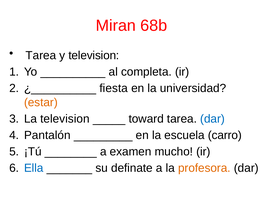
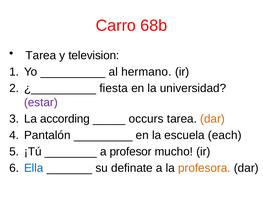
Miran: Miran -> Carro
completa: completa -> hermano
estar colour: orange -> purple
La television: television -> according
toward: toward -> occurs
dar at (212, 118) colour: blue -> orange
carro: carro -> each
examen: examen -> profesor
